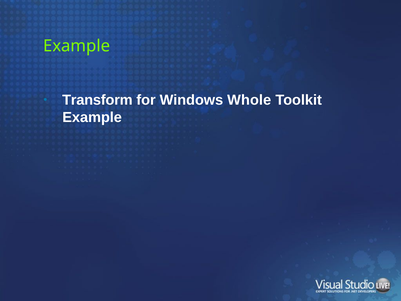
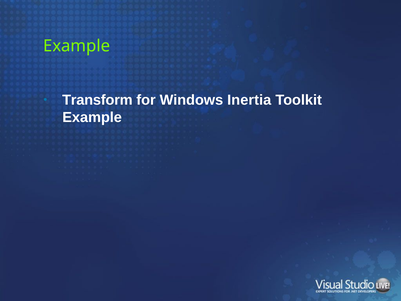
Whole: Whole -> Inertia
